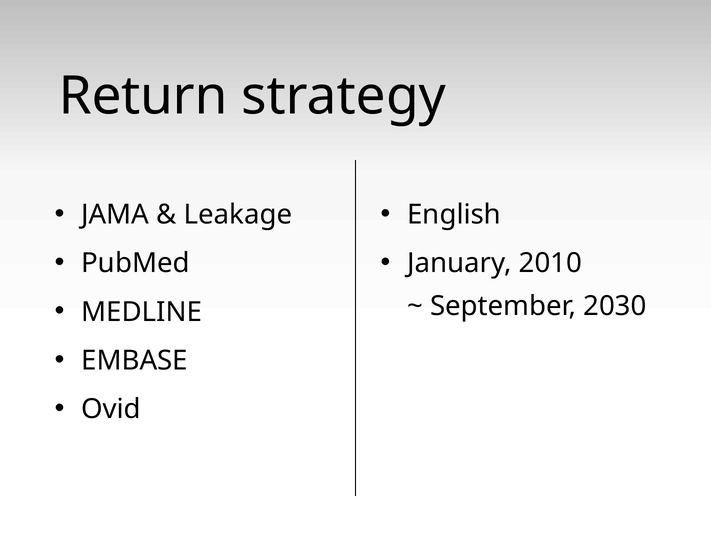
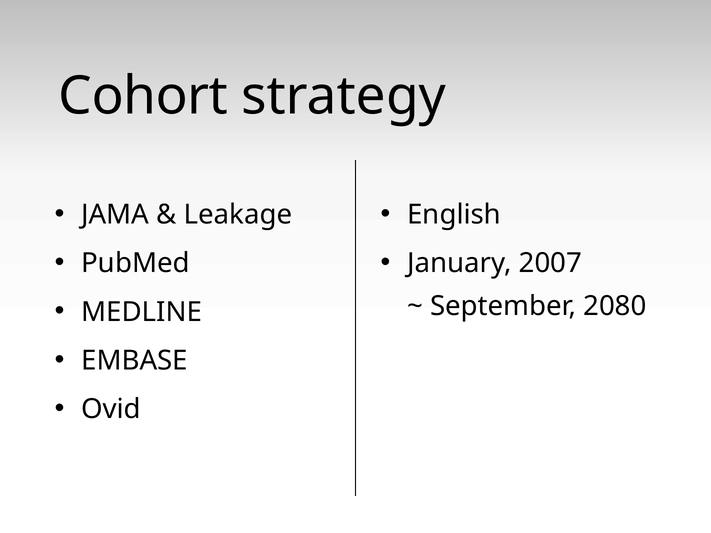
Return: Return -> Cohort
2010: 2010 -> 2007
2030: 2030 -> 2080
